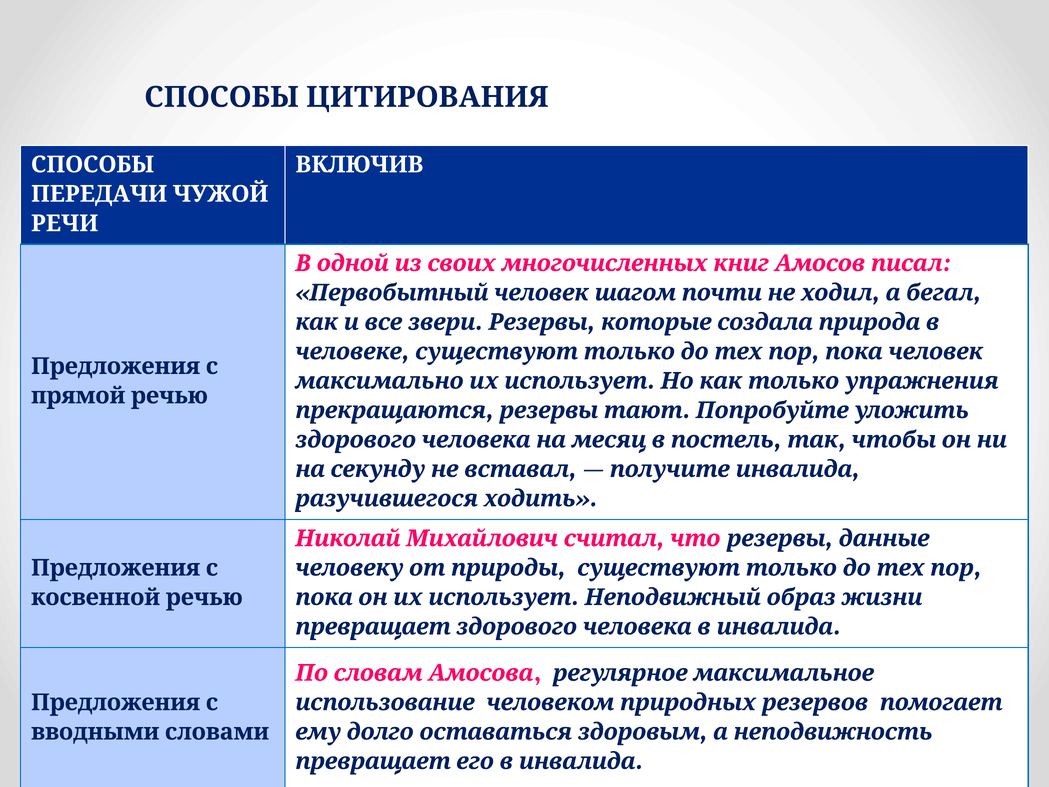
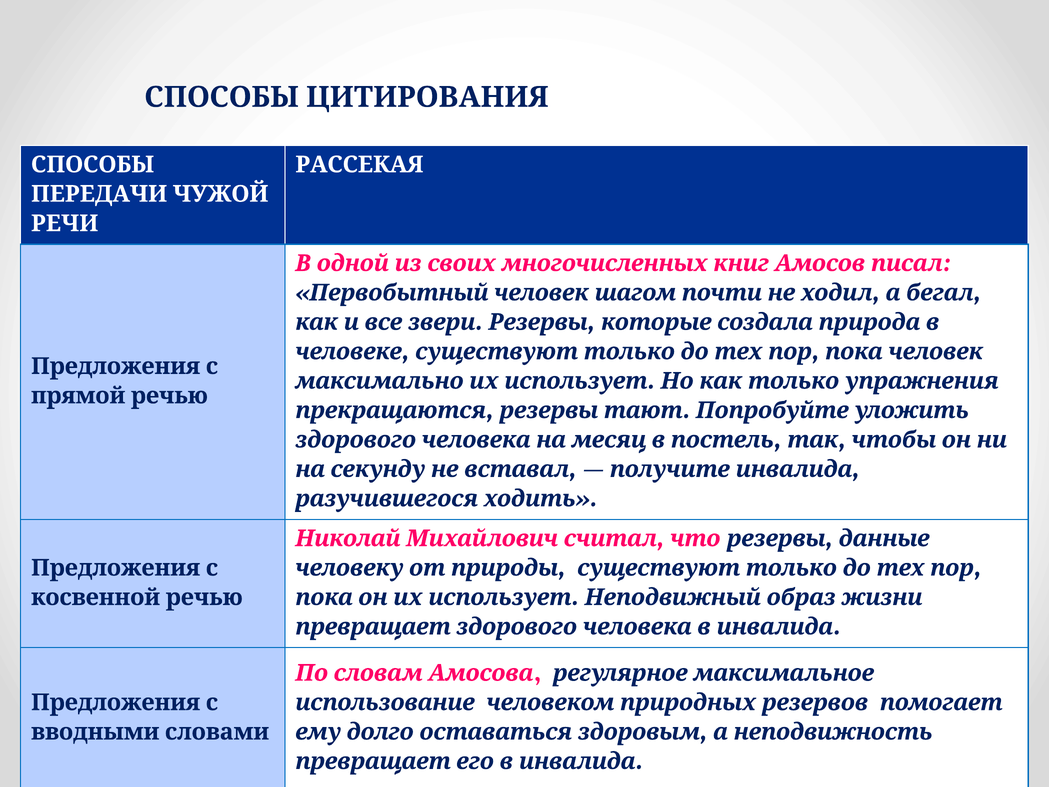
ВКЛЮЧИВ: ВКЛЮЧИВ -> РАССЕКАЯ
